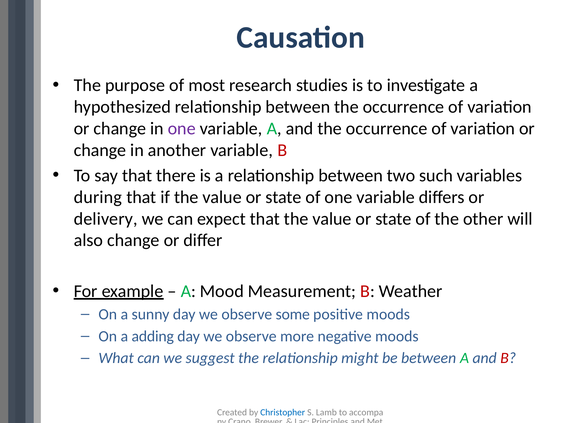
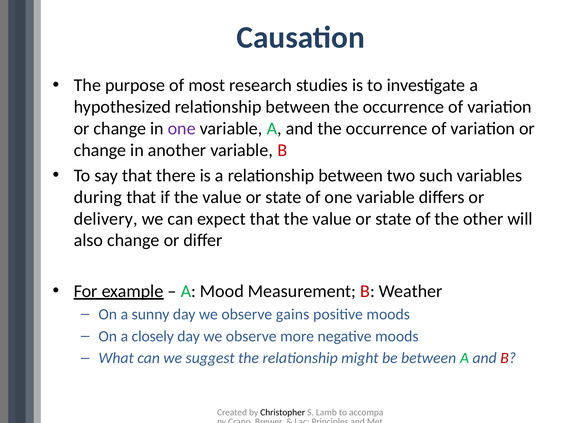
some: some -> gains
adding: adding -> closely
Christopher colour: blue -> black
